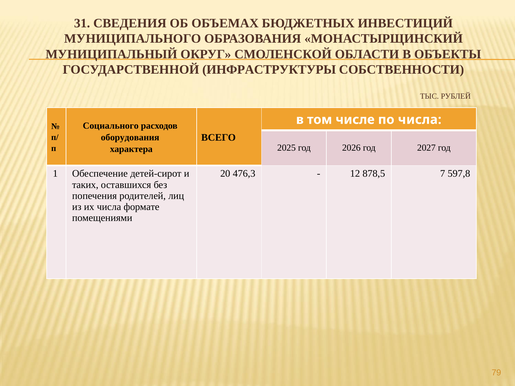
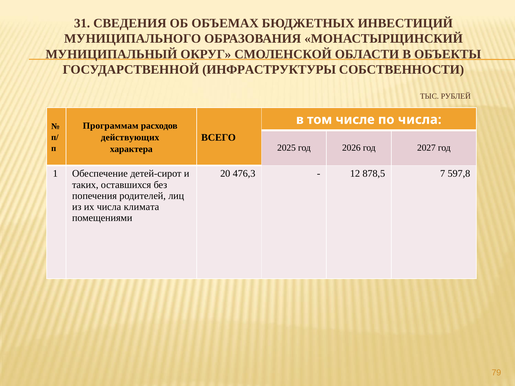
Социального: Социального -> Программам
оборудования: оборудования -> действующих
формате: формате -> климата
